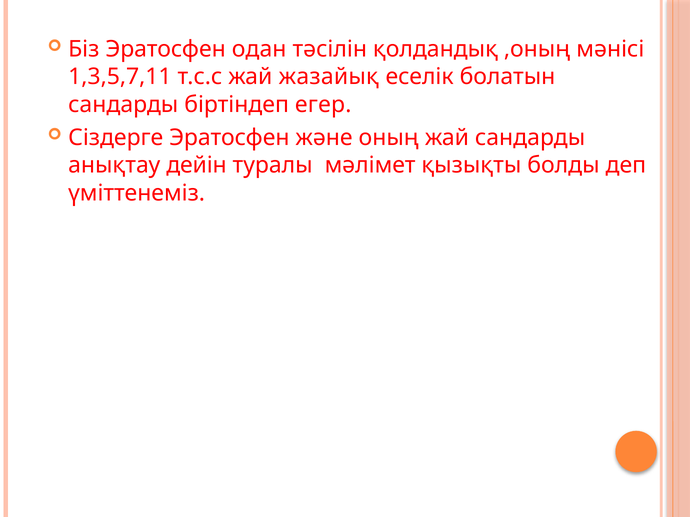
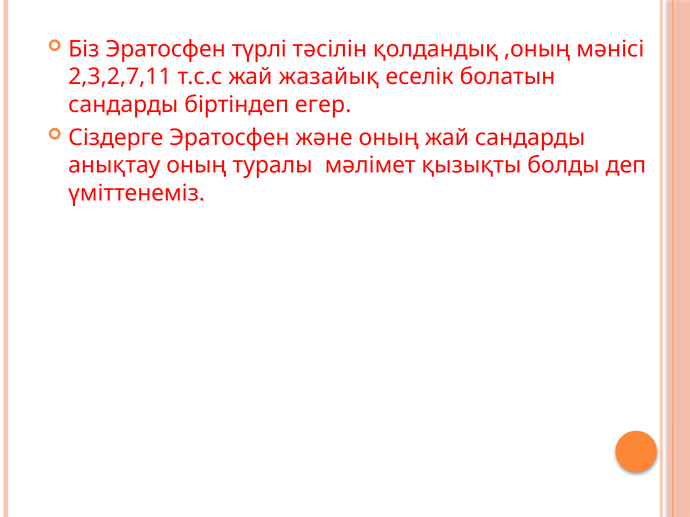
одан: одан -> түрлі
1,3,5,7,11: 1,3,5,7,11 -> 2,3,2,7,11
анықтау дейін: дейін -> оның
